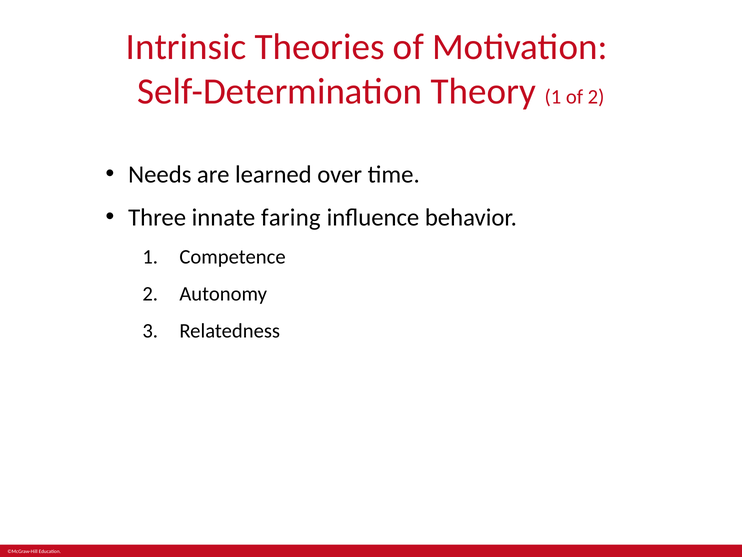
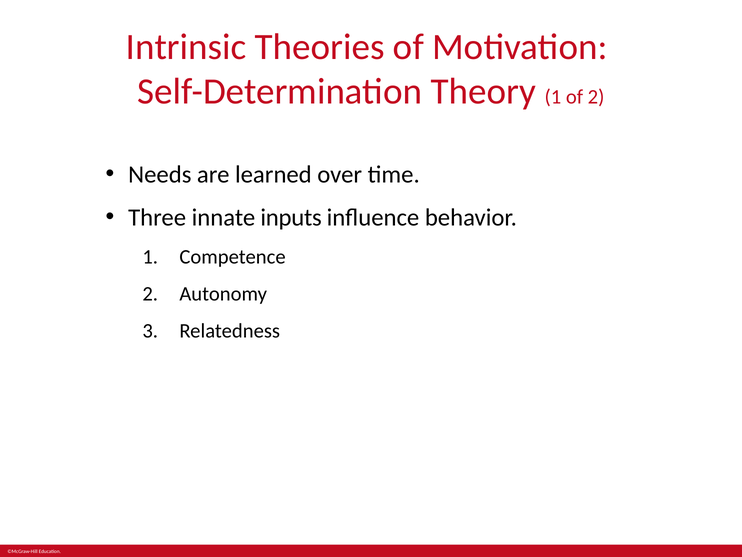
faring: faring -> inputs
